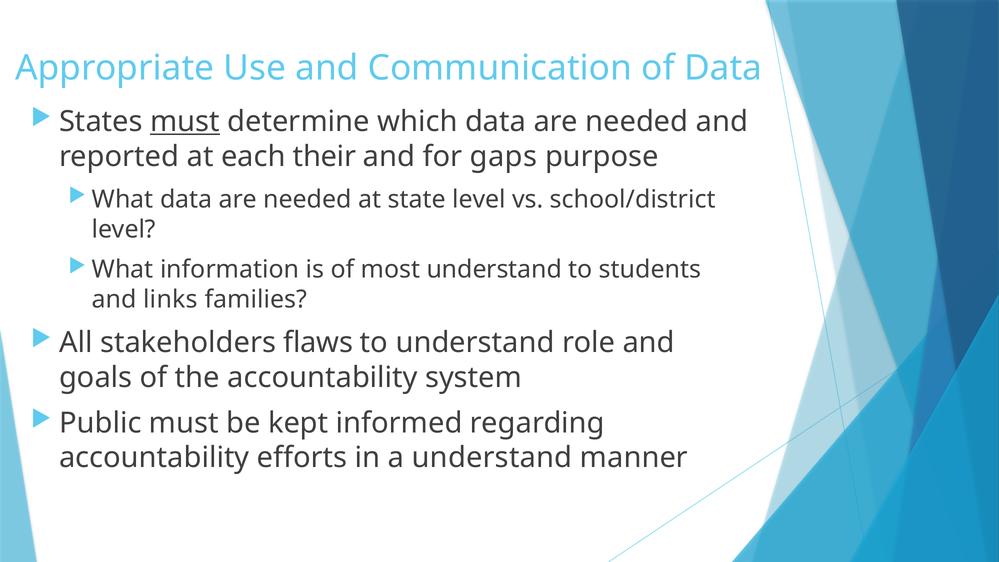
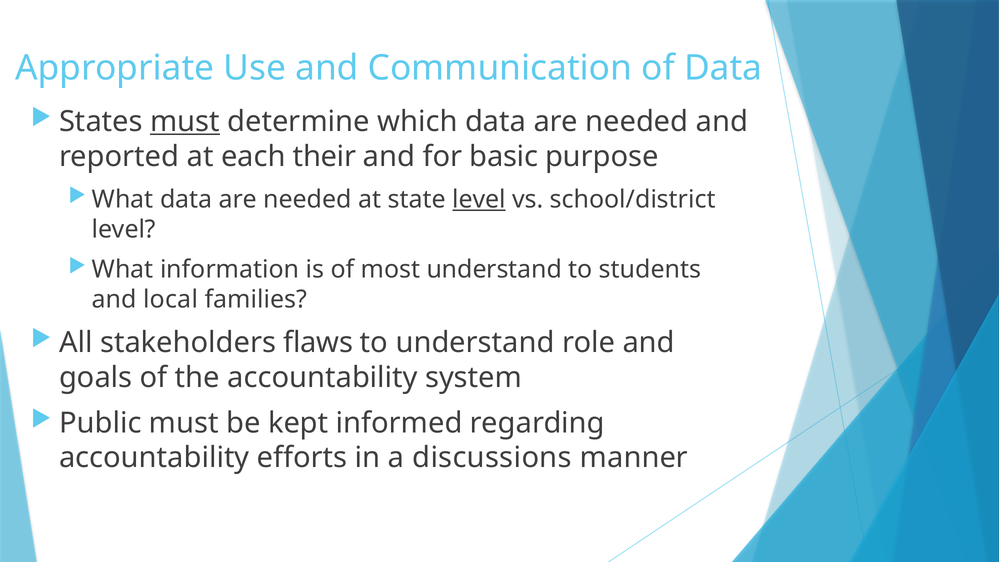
gaps: gaps -> basic
level at (479, 199) underline: none -> present
links: links -> local
a understand: understand -> discussions
